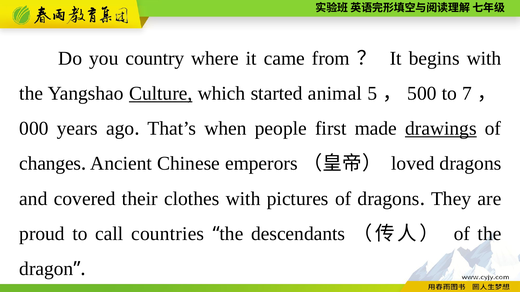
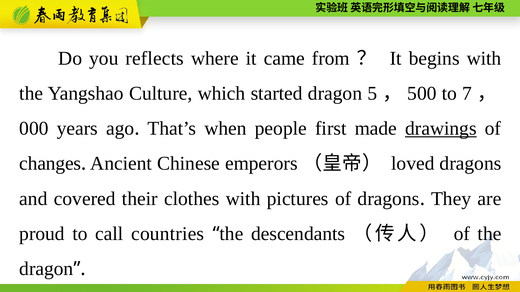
country: country -> reflects
Culture underline: present -> none
started animal: animal -> dragon
